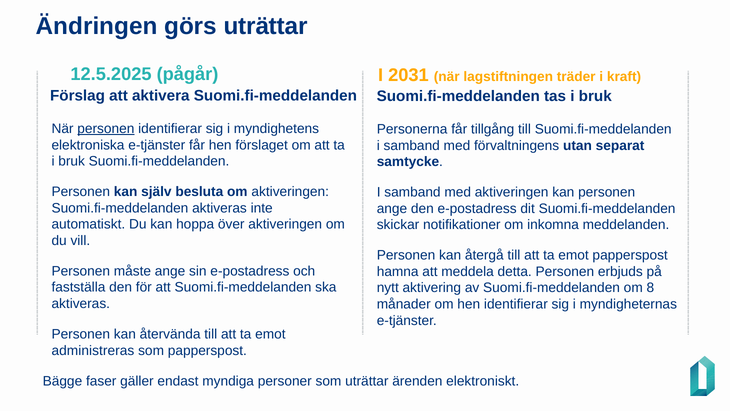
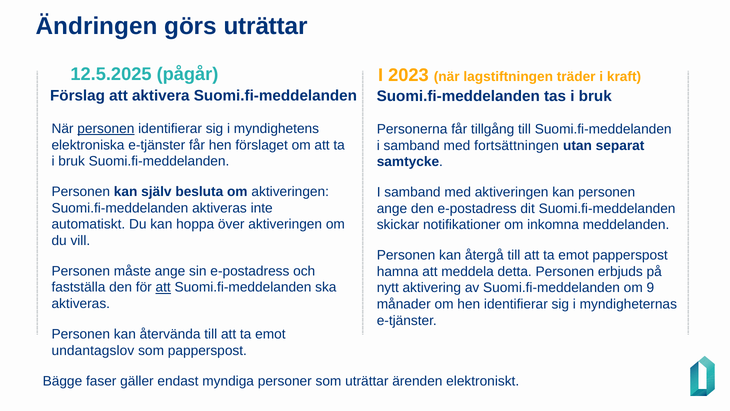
2031: 2031 -> 2023
förvaltningens: förvaltningens -> fortsättningen
att at (163, 287) underline: none -> present
8: 8 -> 9
administreras: administreras -> undantagslov
